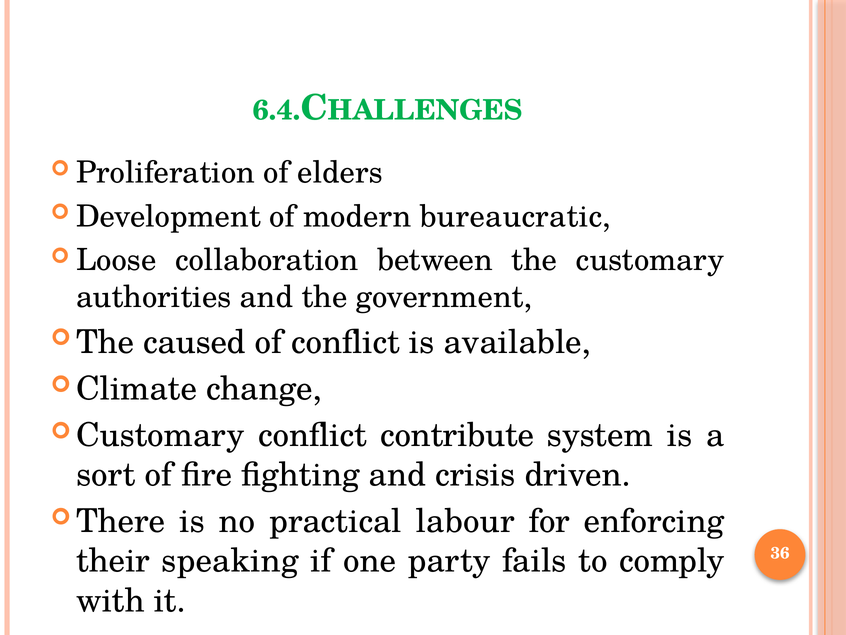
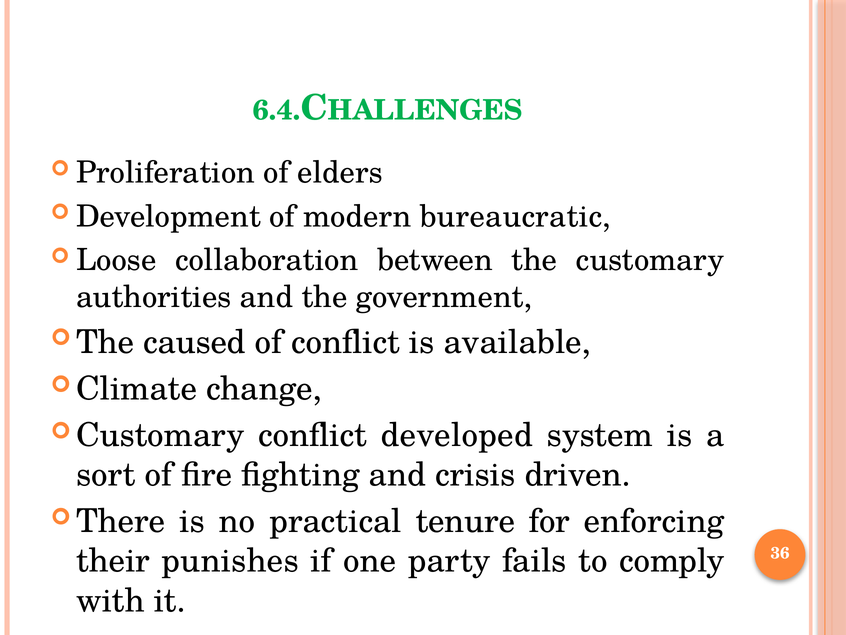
contribute: contribute -> developed
labour: labour -> tenure
speaking: speaking -> punishes
